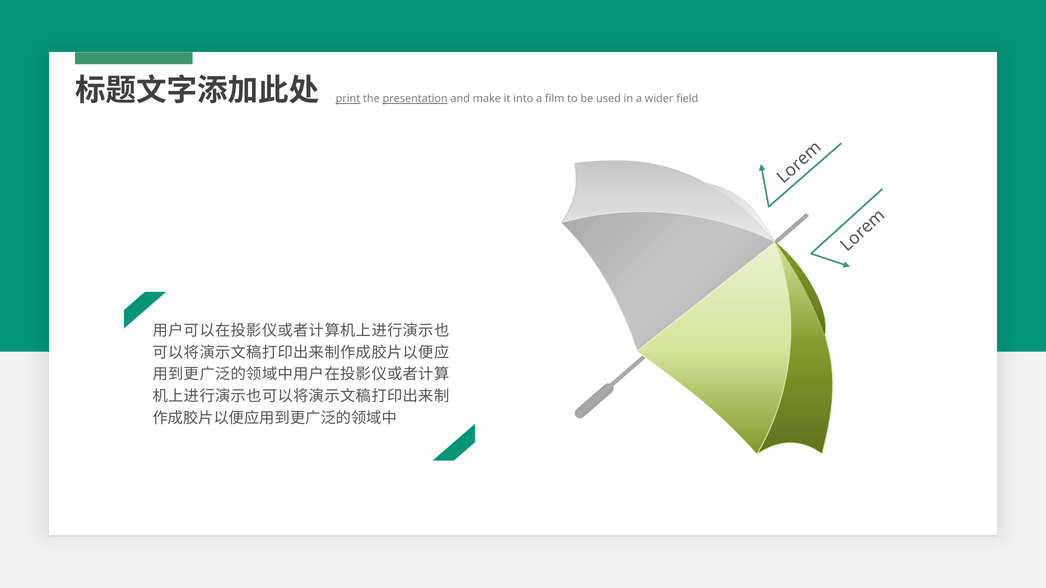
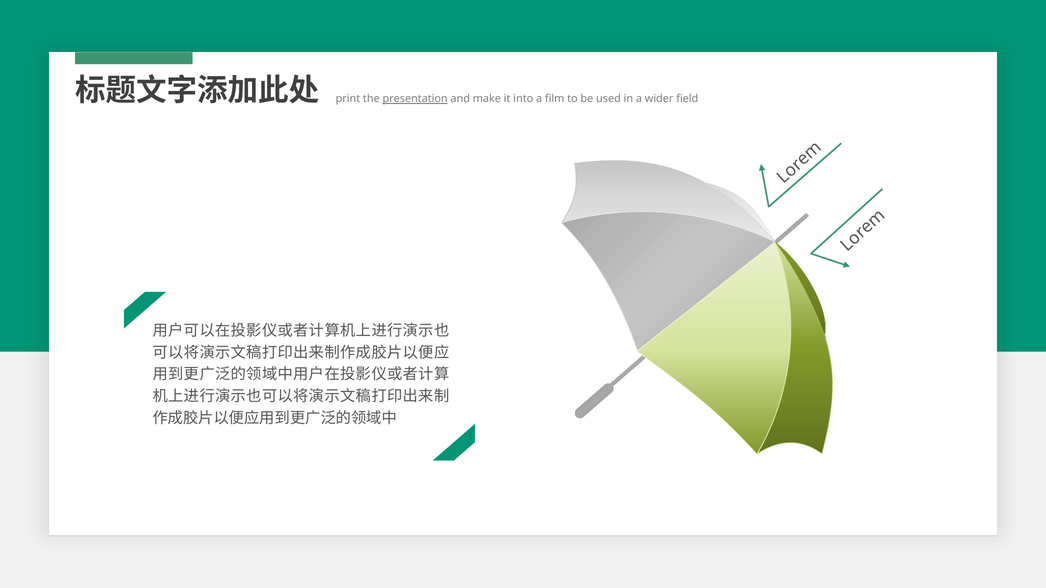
print underline: present -> none
